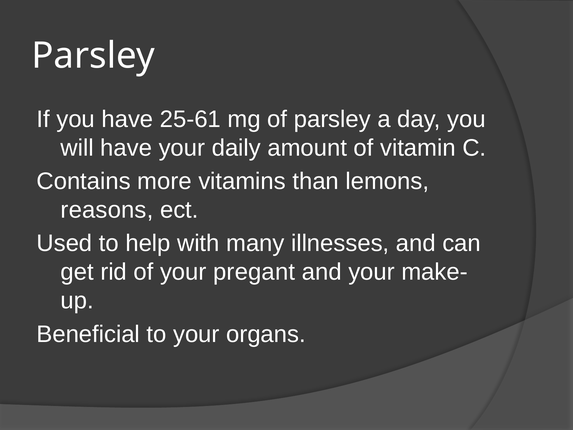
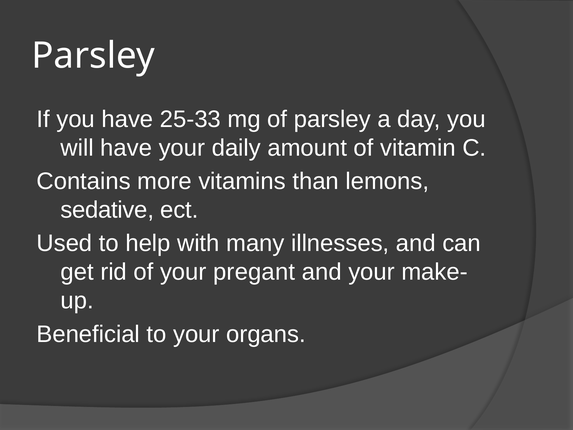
25-61: 25-61 -> 25-33
reasons: reasons -> sedative
